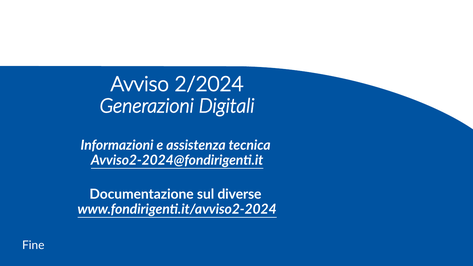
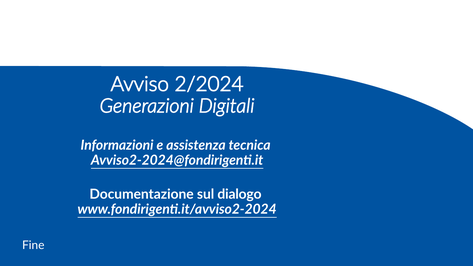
diverse: diverse -> dialogo
